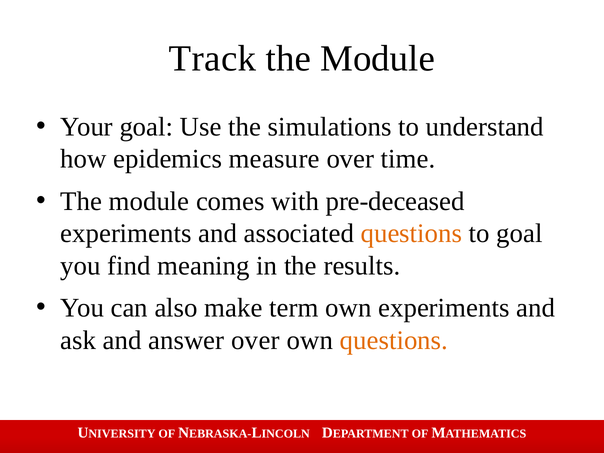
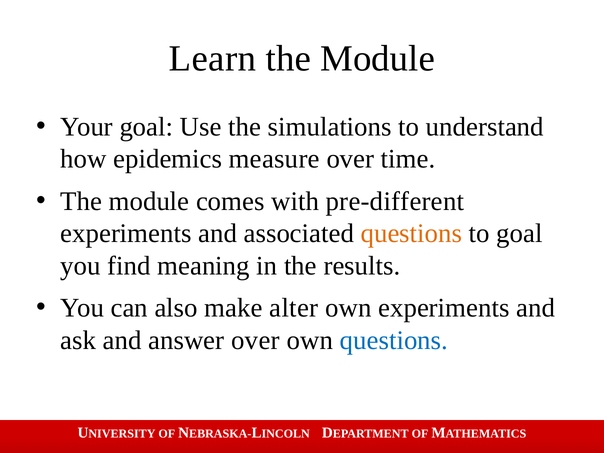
Track: Track -> Learn
pre-deceased: pre-deceased -> pre-different
term: term -> alter
questions at (394, 340) colour: orange -> blue
